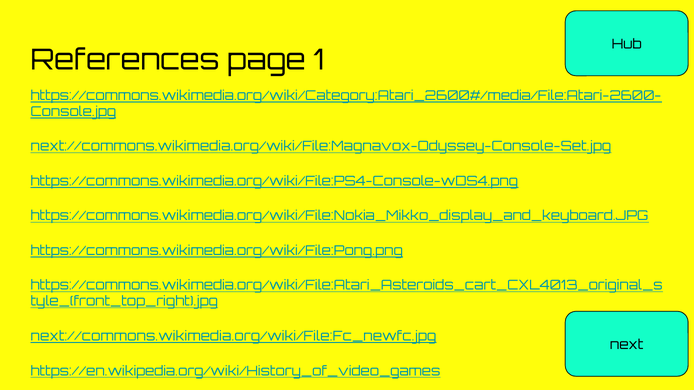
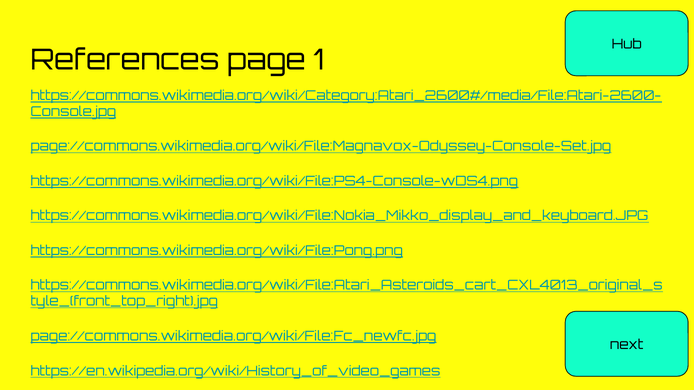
next://commons.wikimedia.org/wiki/File:Magnavox-Odyssey-Console-Set.jpg: next://commons.wikimedia.org/wiki/File:Magnavox-Odyssey-Console-Set.jpg -> page://commons.wikimedia.org/wiki/File:Magnavox-Odyssey-Console-Set.jpg
next://commons.wikimedia.org/wiki/File:Fc_newfc.jpg: next://commons.wikimedia.org/wiki/File:Fc_newfc.jpg -> page://commons.wikimedia.org/wiki/File:Fc_newfc.jpg
